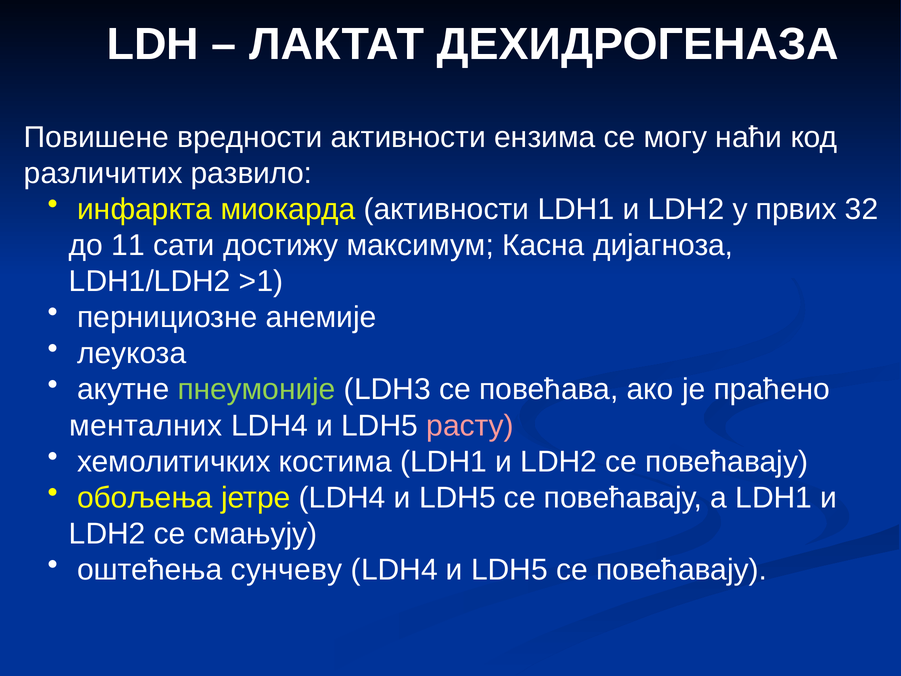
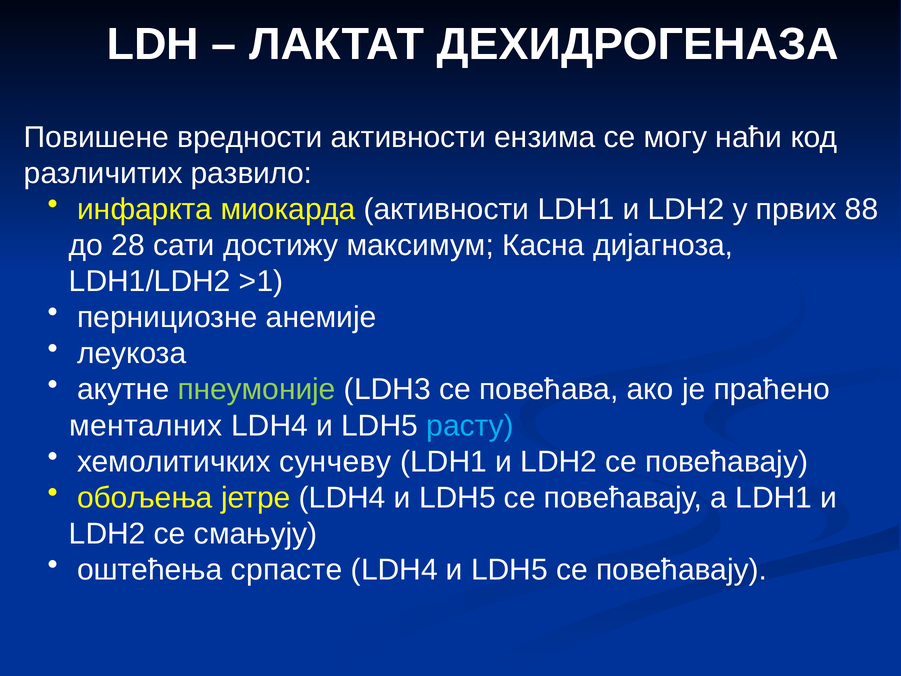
32: 32 -> 88
11: 11 -> 28
расту colour: pink -> light blue
костима: костима -> сунчеву
сунчеву: сунчеву -> српасте
